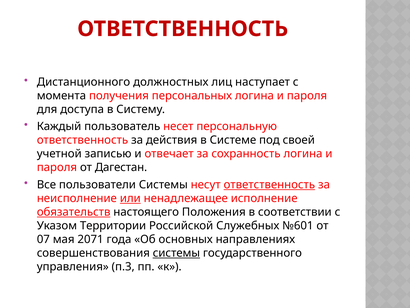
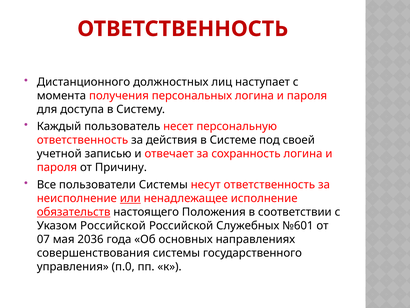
Дагестан: Дагестан -> Причину
ответственность at (269, 184) underline: present -> none
Указом Территории: Территории -> Российской
2071: 2071 -> 2036
системы at (176, 253) underline: present -> none
п.3: п.3 -> п.0
